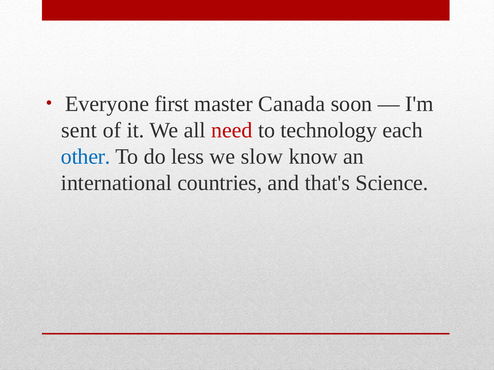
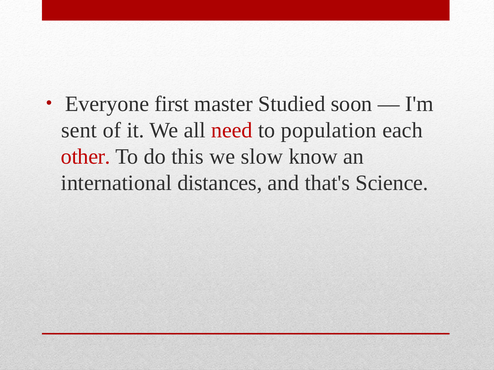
Canada: Canada -> Studied
technology: technology -> population
other colour: blue -> red
less: less -> this
countries: countries -> distances
